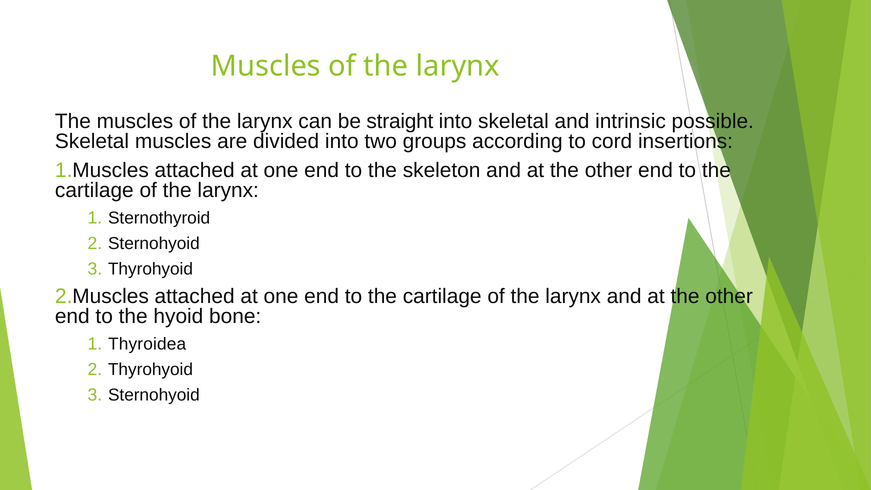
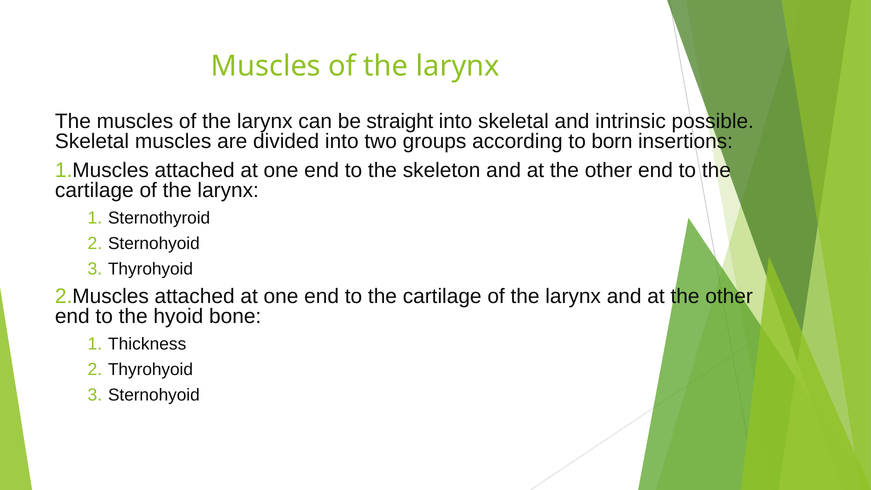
cord: cord -> born
Thyroidea: Thyroidea -> Thickness
